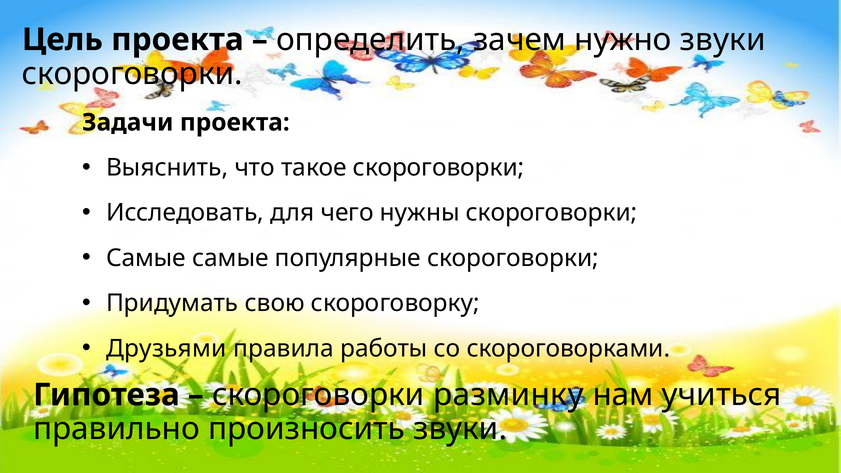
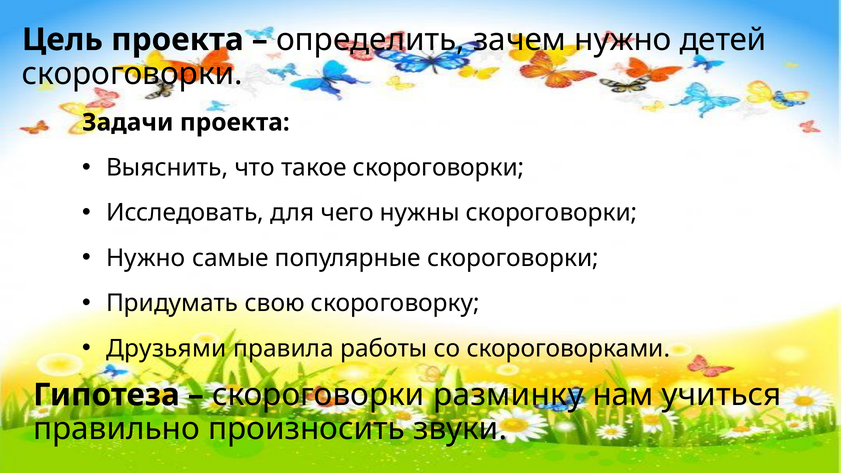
нужно звуки: звуки -> детей
Самые at (146, 258): Самые -> Нужно
